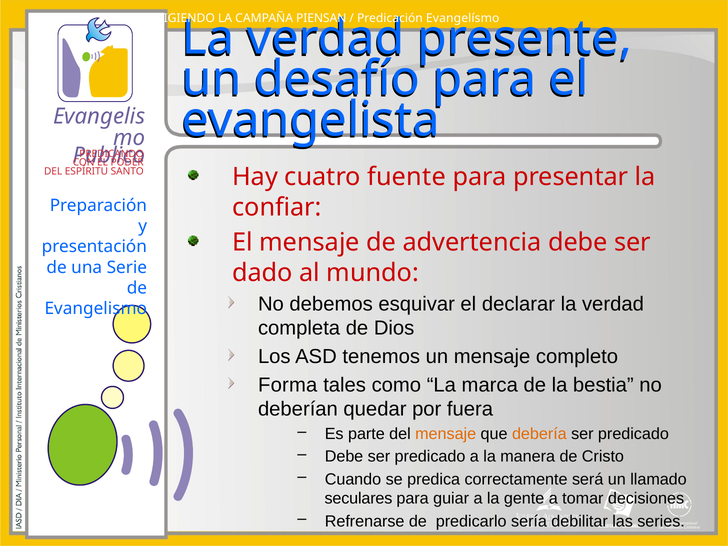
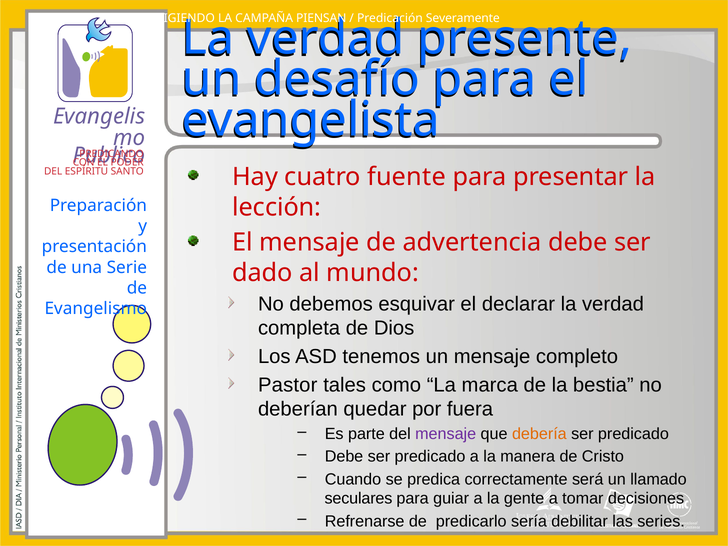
Evangelísmo: Evangelísmo -> Severamente
confiar: confiar -> lección
Forma: Forma -> Pastor
mensaje at (446, 434) colour: orange -> purple
